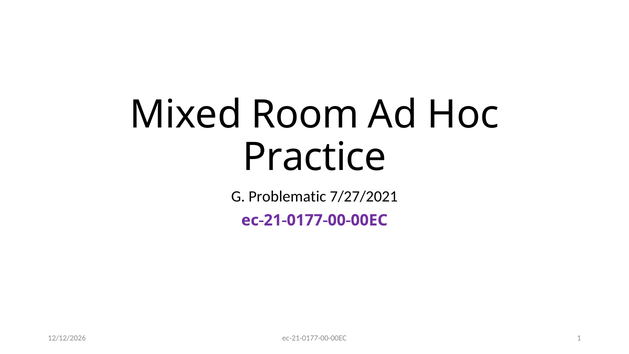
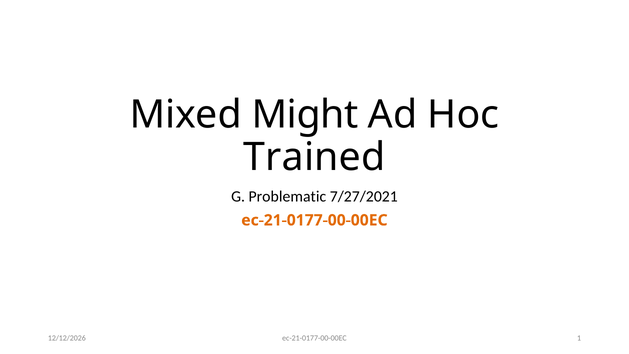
Room: Room -> Might
Practice: Practice -> Trained
ec-21-0177-00-00EC at (314, 220) colour: purple -> orange
